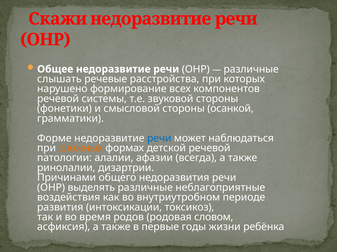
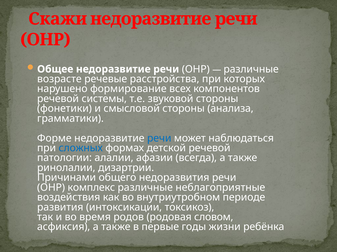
слышать: слышать -> возрасте
осанкой: осанкой -> анализа
сложных colour: orange -> blue
выделять: выделять -> комплекс
